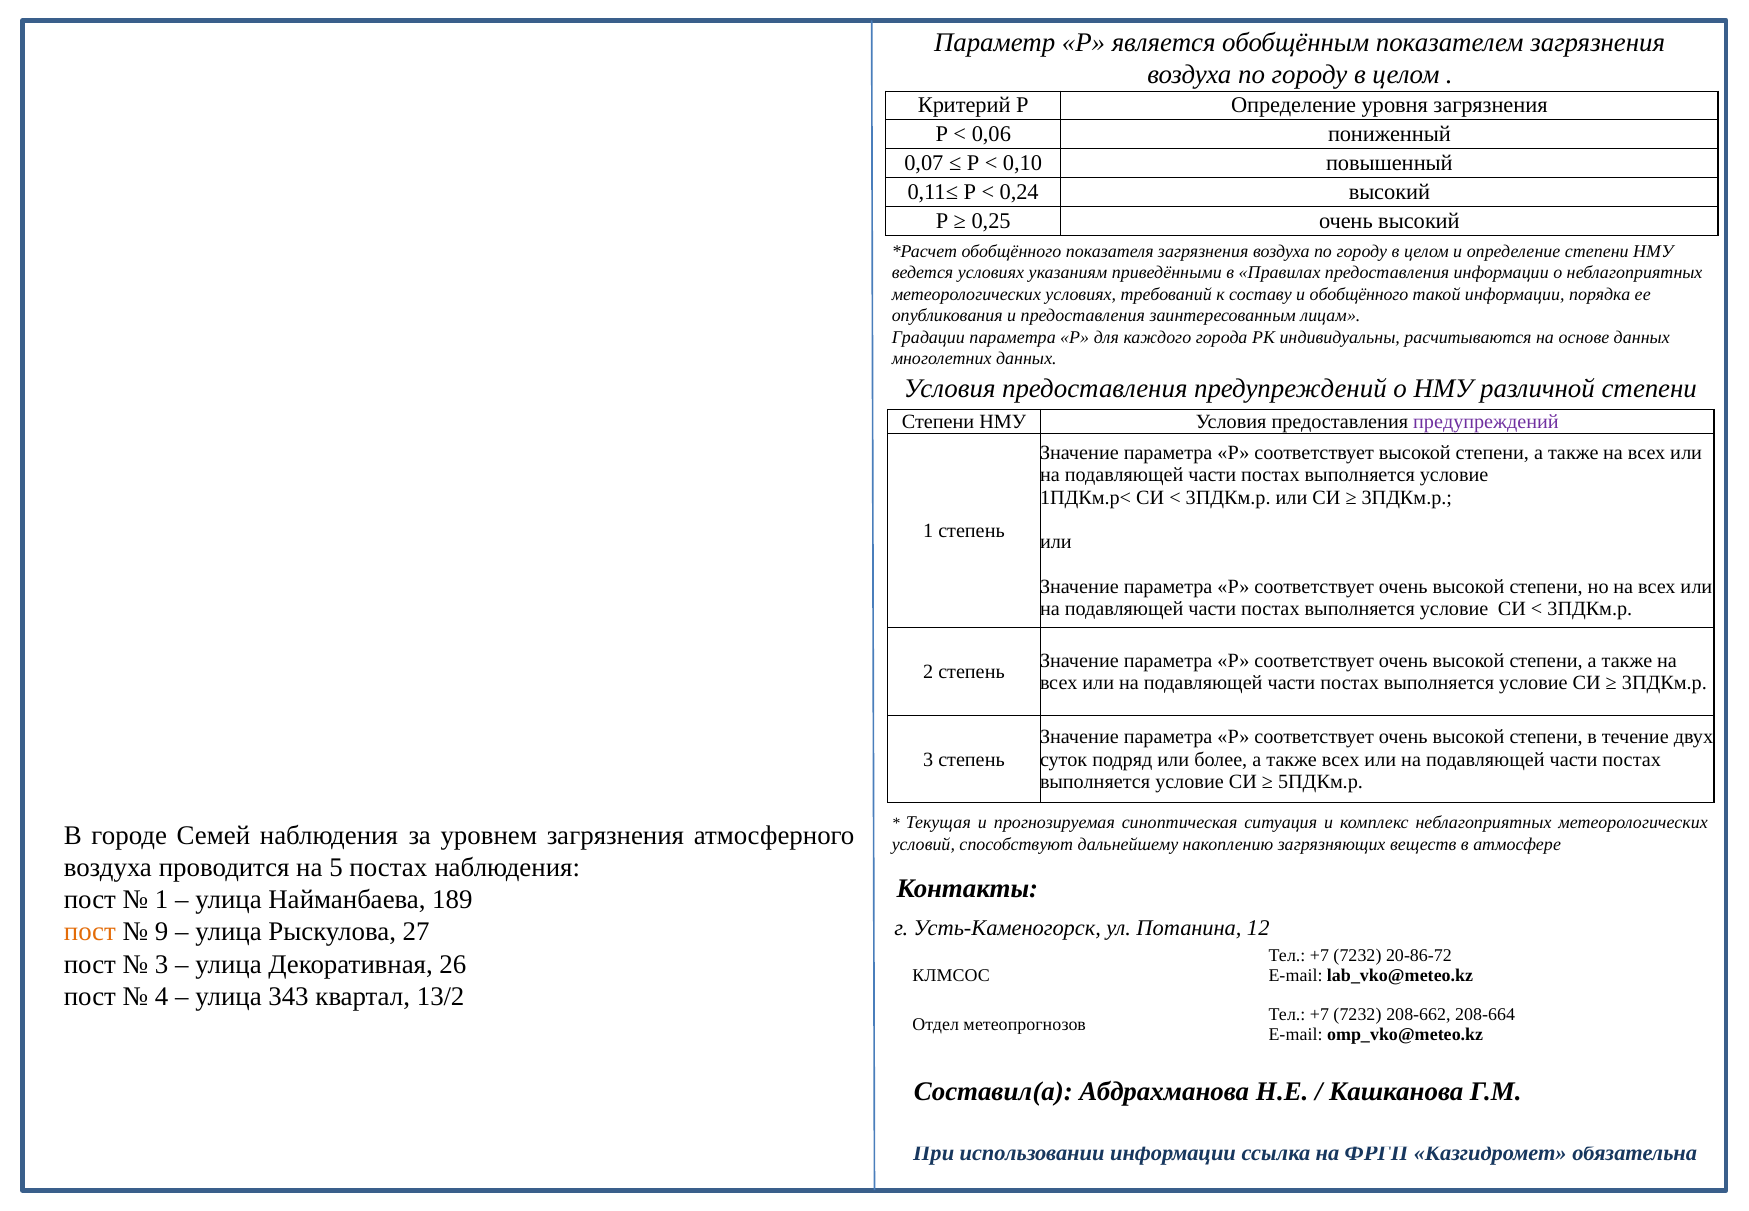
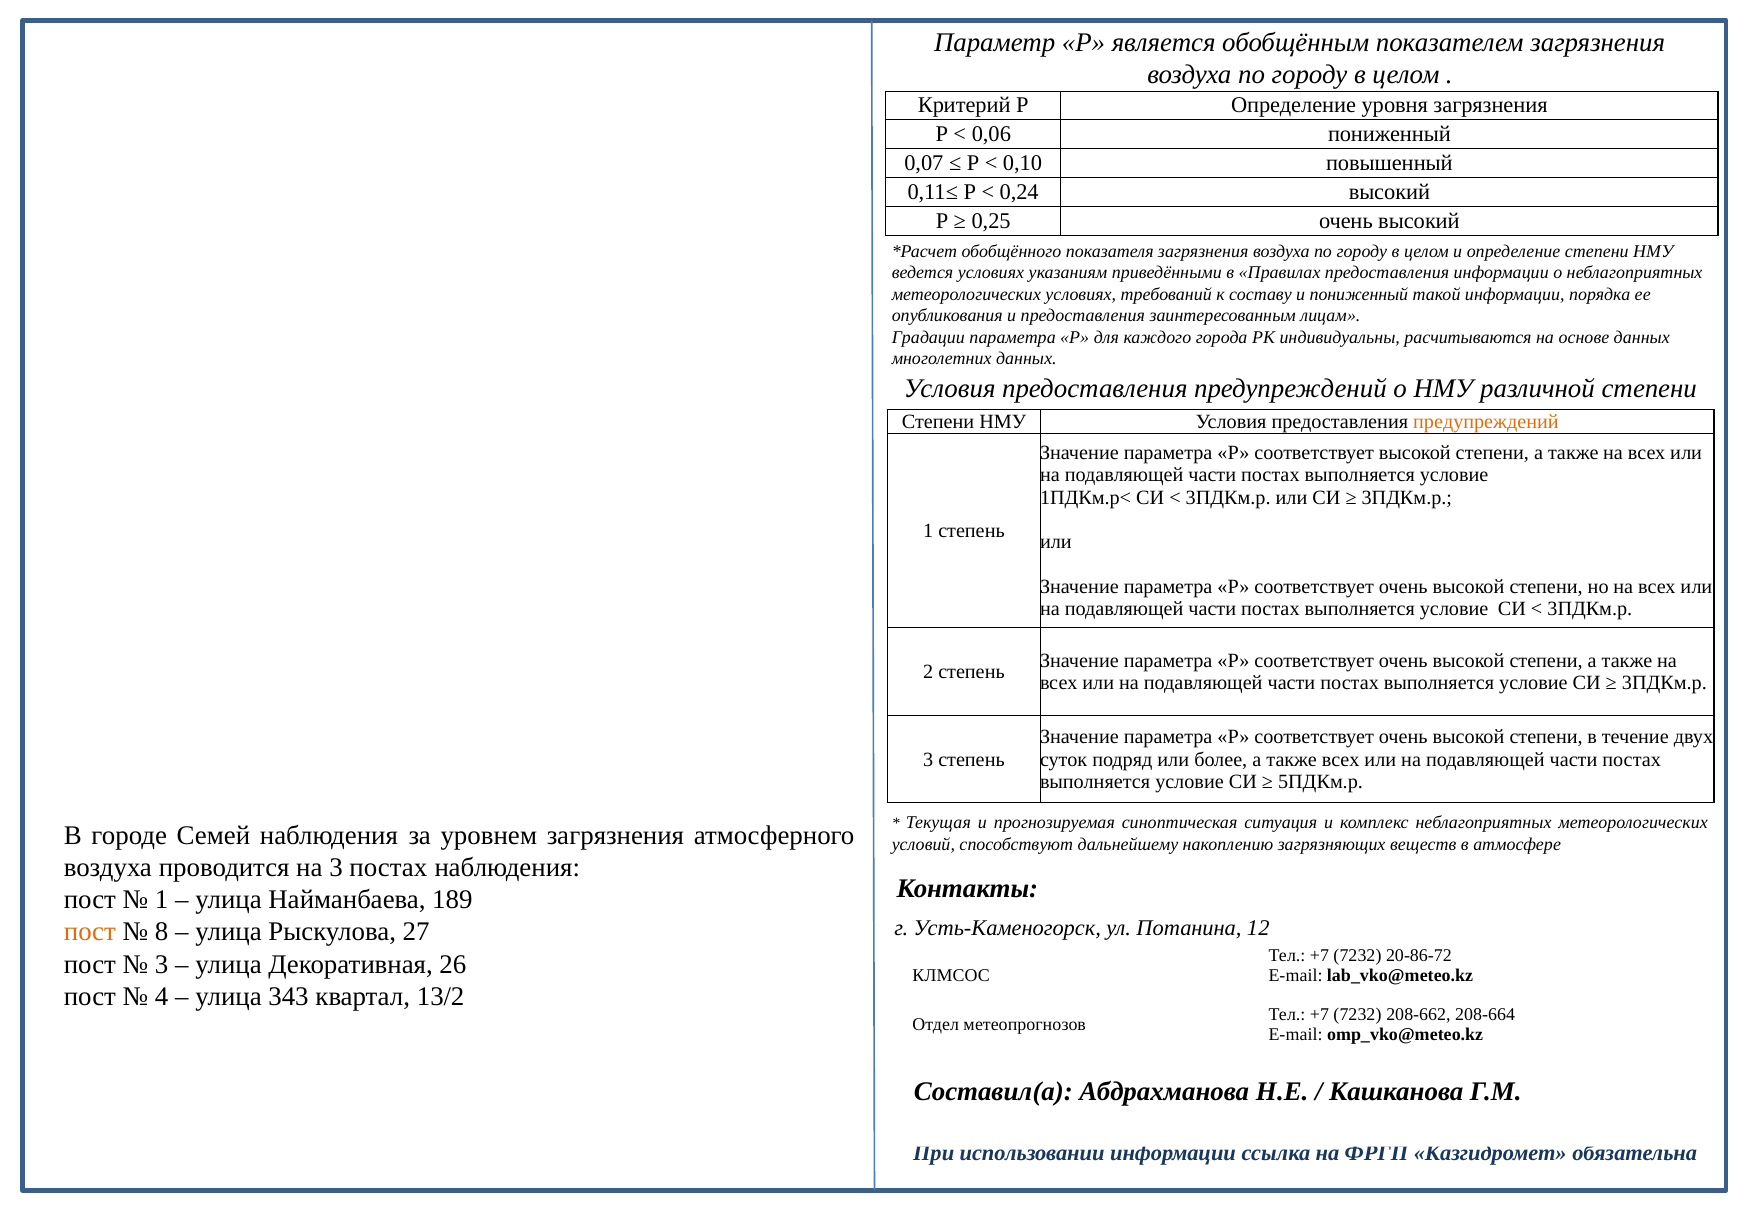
и обобщённого: обобщённого -> пониженный
предупреждений at (1486, 422) colour: purple -> orange
на 5: 5 -> 3
9: 9 -> 8
